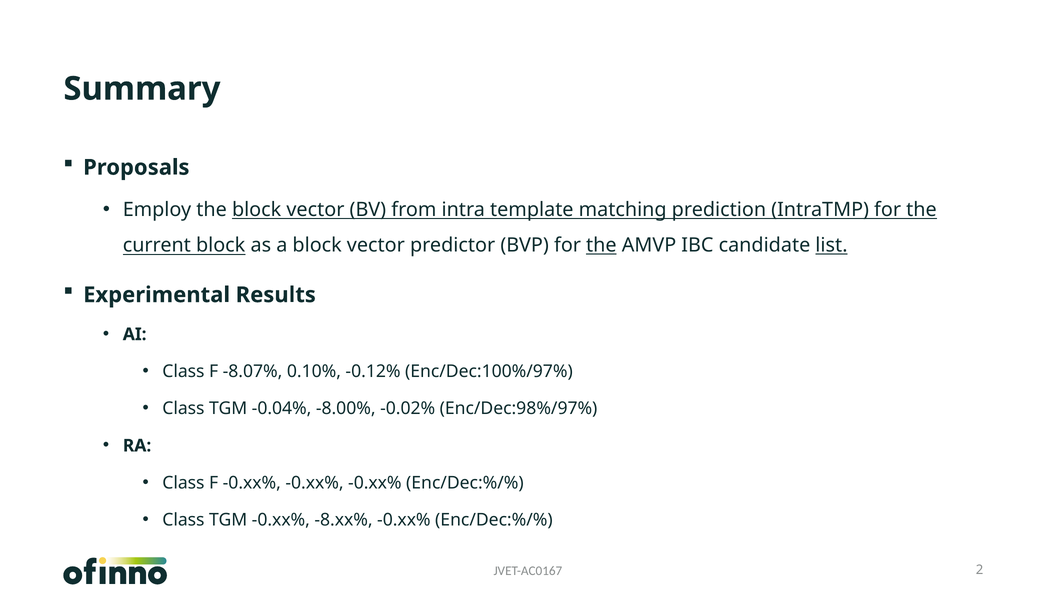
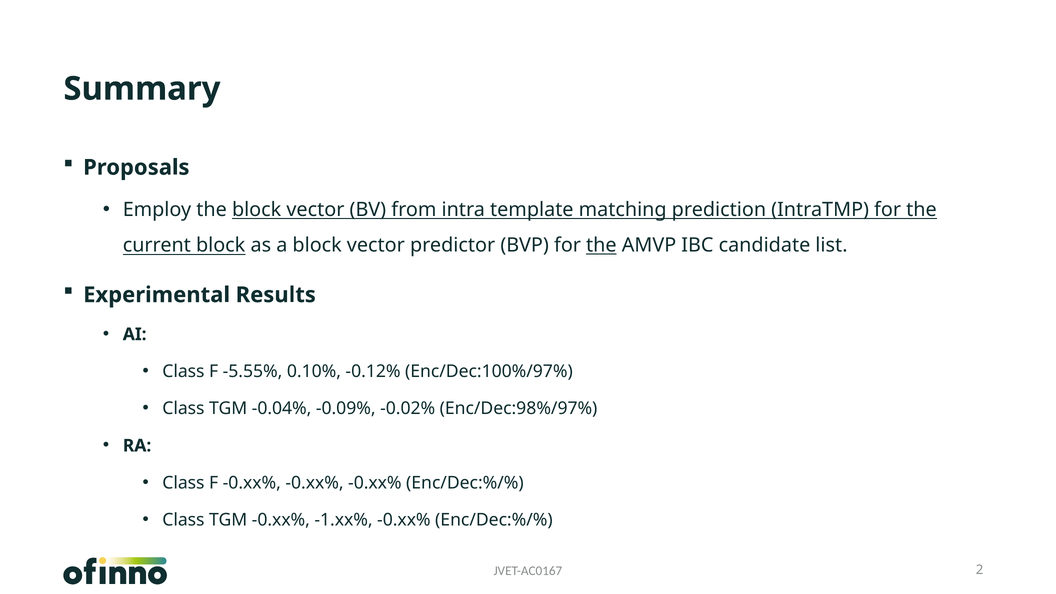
list underline: present -> none
-8.07%: -8.07% -> -5.55%
-8.00%: -8.00% -> -0.09%
-8.xx%: -8.xx% -> -1.xx%
